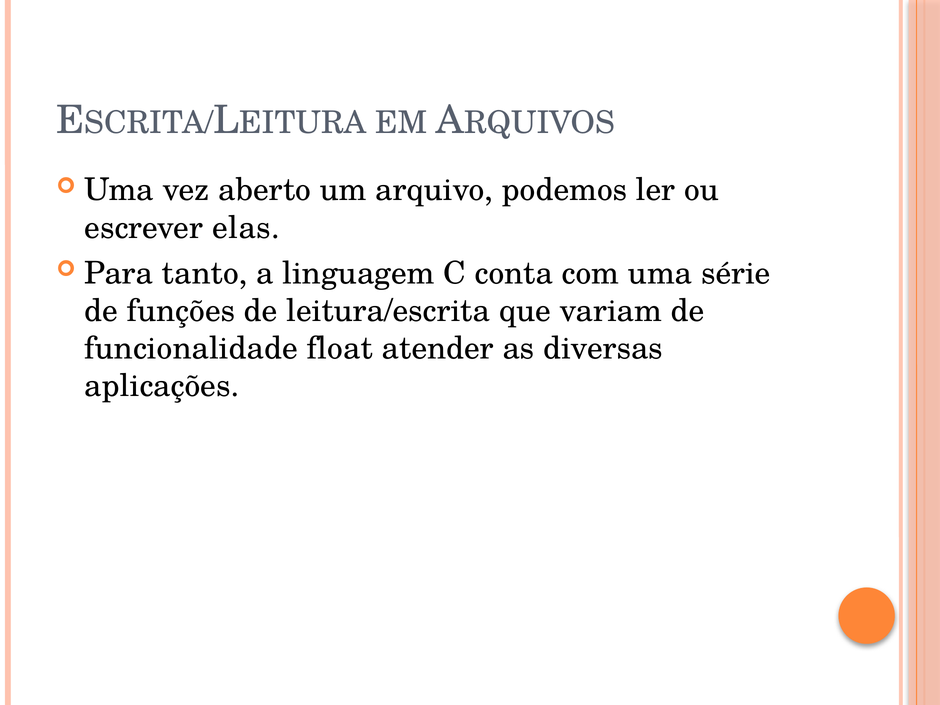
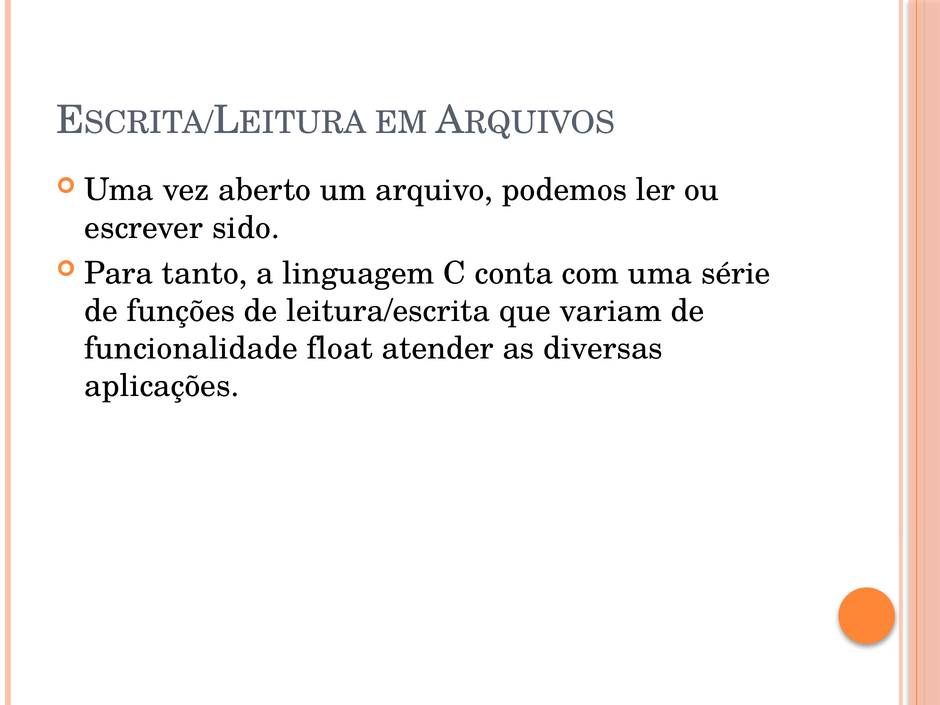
elas: elas -> sido
